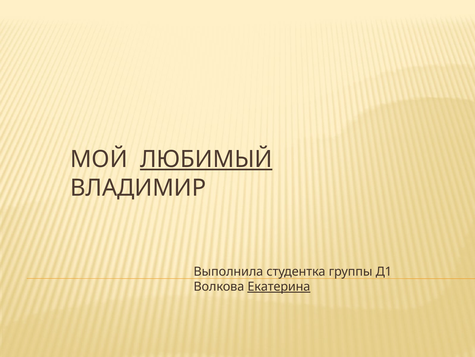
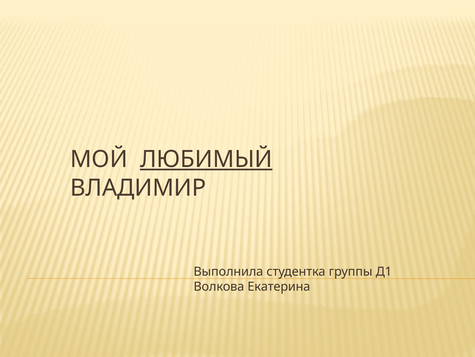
Екатерина underline: present -> none
